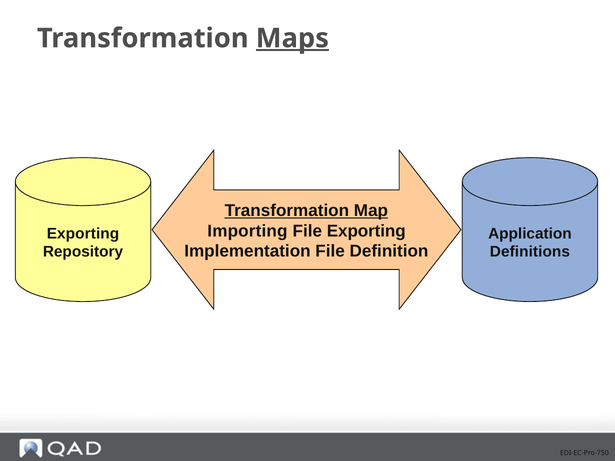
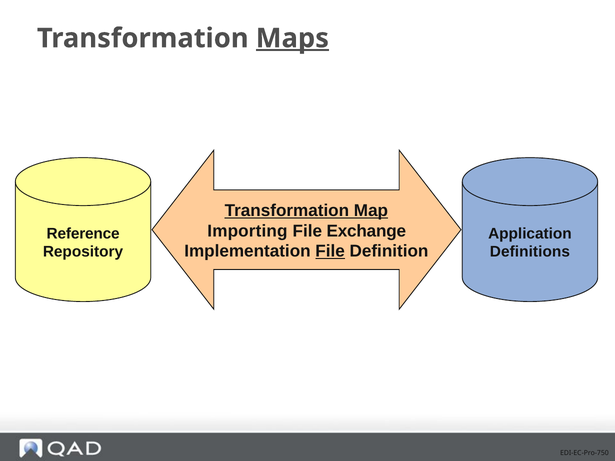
File Exporting: Exporting -> Exchange
Exporting at (83, 234): Exporting -> Reference
File at (330, 251) underline: none -> present
